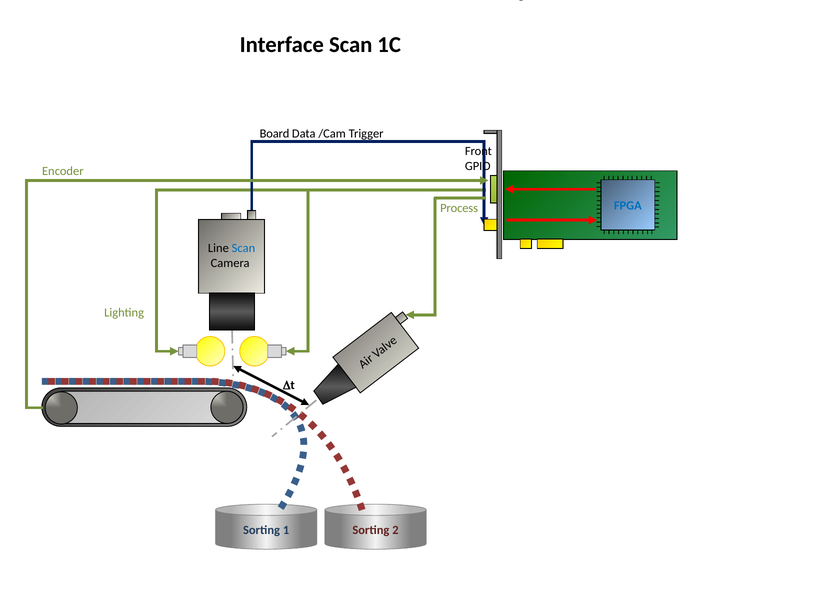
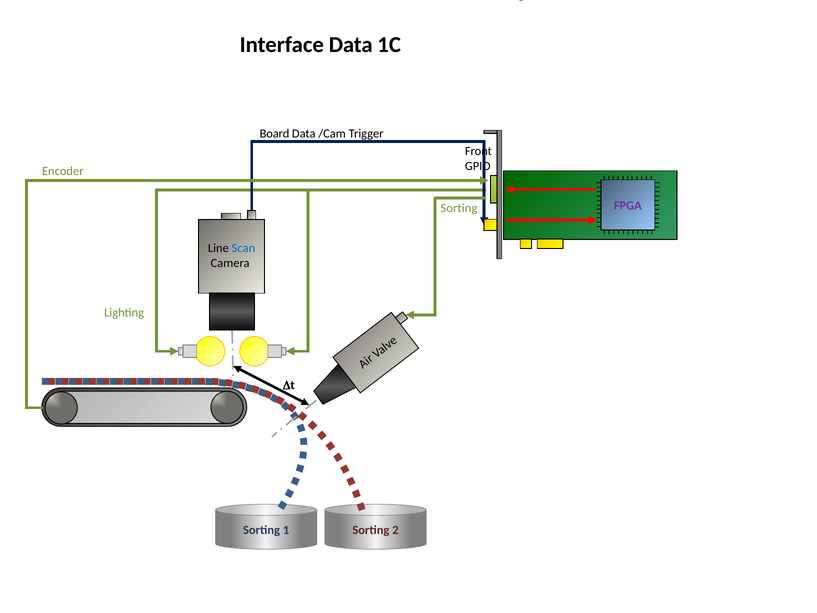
Interface Scan: Scan -> Data
FPGA colour: blue -> purple
Process at (459, 208): Process -> Sorting
